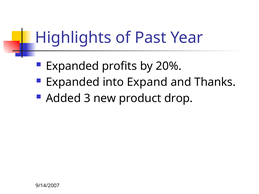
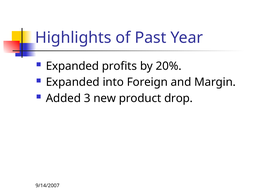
Expand: Expand -> Foreign
Thanks: Thanks -> Margin
